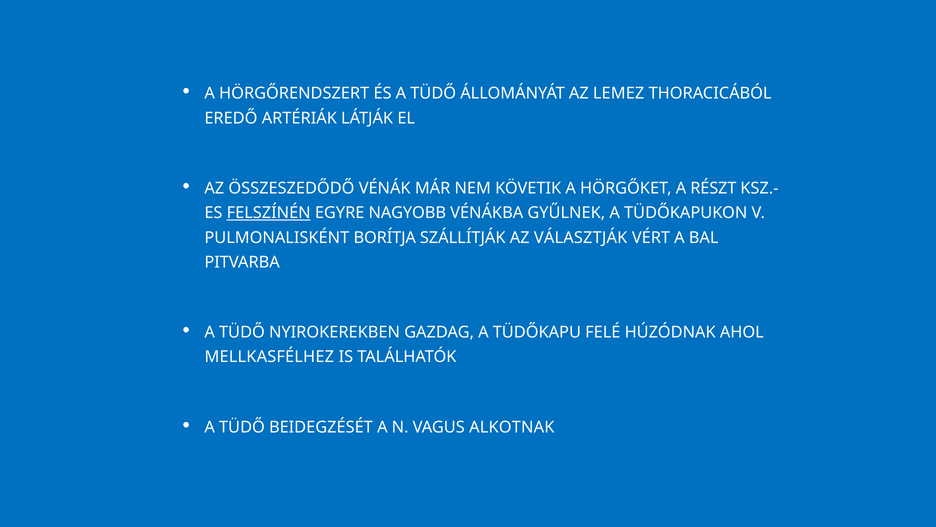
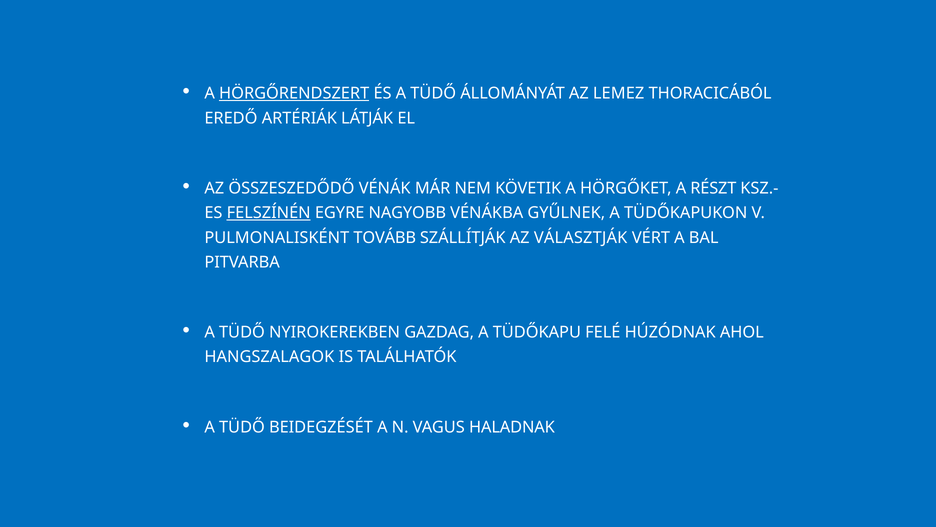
HÖRGŐRENDSZERT underline: none -> present
BORÍTJA: BORÍTJA -> TOVÁBB
MELLKASFÉLHEZ: MELLKASFÉLHEZ -> HANGSZALAGOK
ALKOTNAK: ALKOTNAK -> HALADNAK
